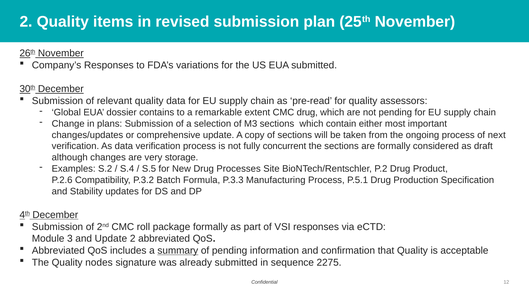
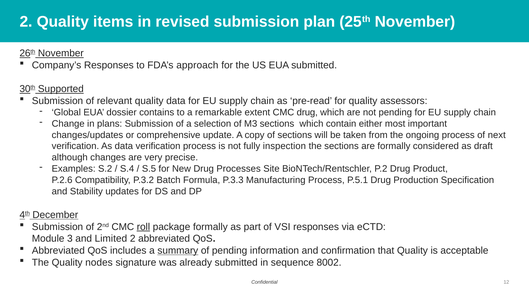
variations: variations -> approach
30th December: December -> Supported
concurrent: concurrent -> inspection
storage: storage -> precise
roll underline: none -> present
and Update: Update -> Limited
2275: 2275 -> 8002
